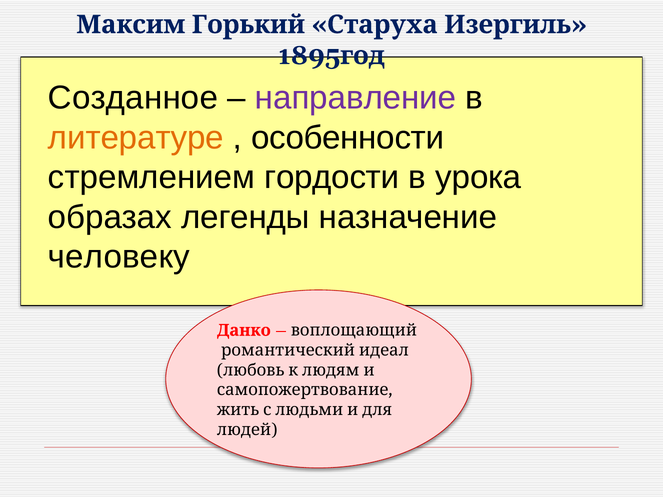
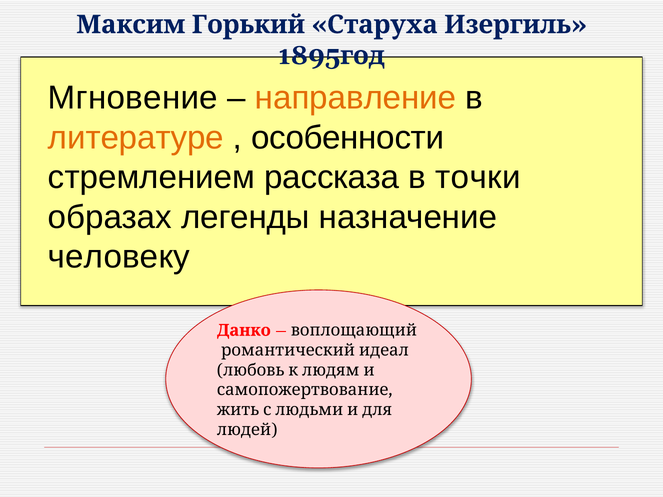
Созданное: Созданное -> Мгновение
направление colour: purple -> orange
гордости: гордости -> рассказа
урока: урока -> точки
